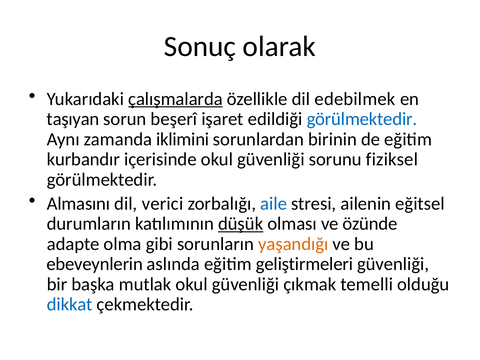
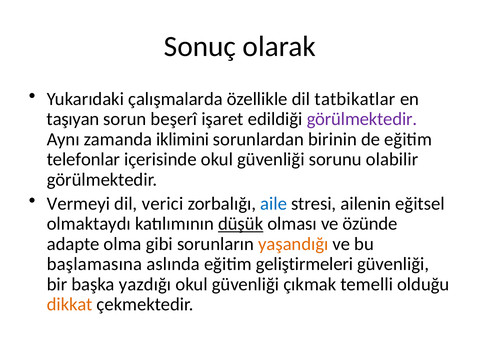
çalışmalarda underline: present -> none
edebilmek: edebilmek -> tatbikatlar
görülmektedir at (362, 119) colour: blue -> purple
kurbandır: kurbandır -> telefonlar
fiziksel: fiziksel -> olabilir
Almasını: Almasını -> Vermeyi
durumların: durumların -> olmaktaydı
ebeveynlerin: ebeveynlerin -> başlamasına
mutlak: mutlak -> yazdığı
dikkat colour: blue -> orange
